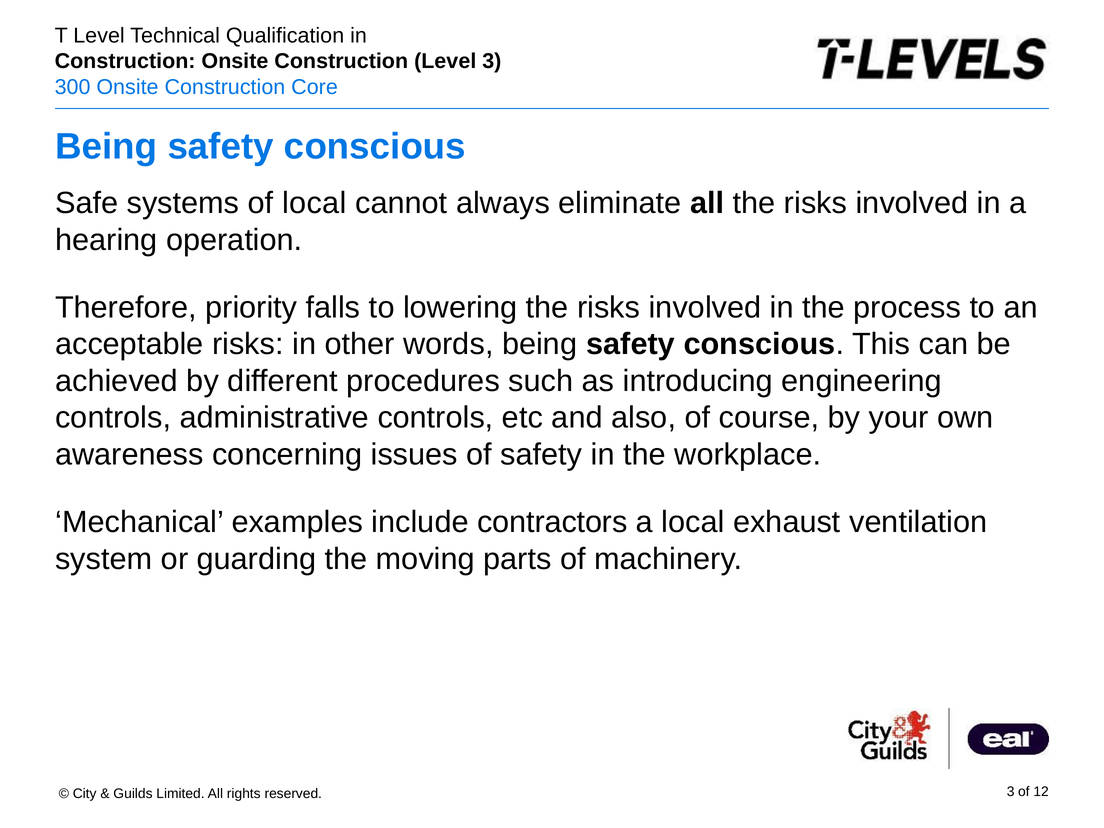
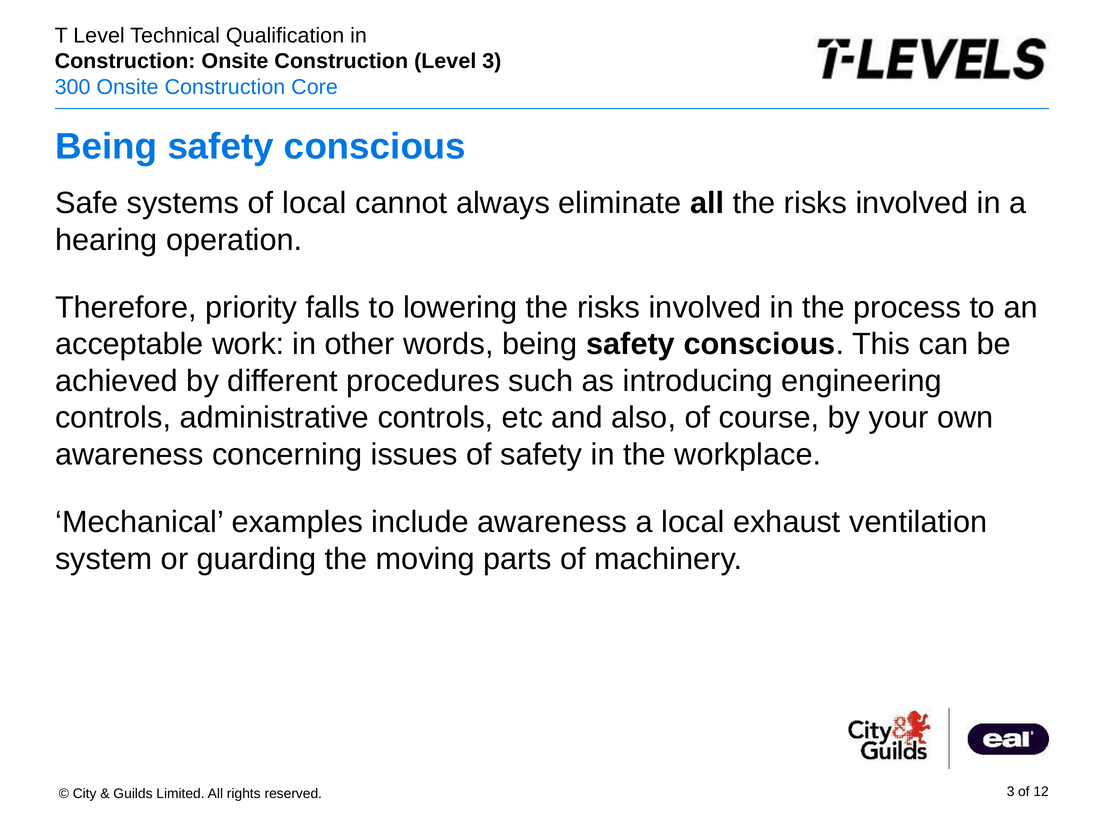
acceptable risks: risks -> work
include contractors: contractors -> awareness
